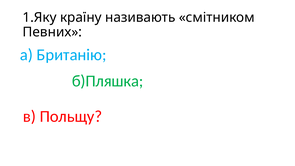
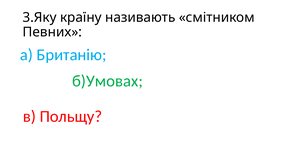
1.Яку: 1.Яку -> 3.Яку
б)Пляшка: б)Пляшка -> б)Умовах
